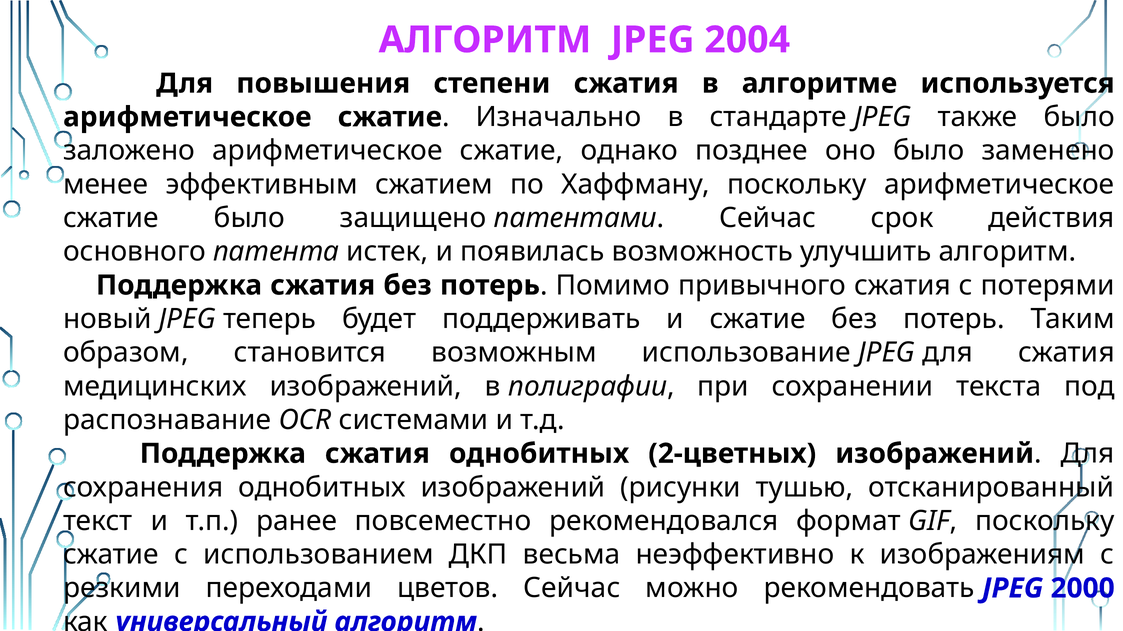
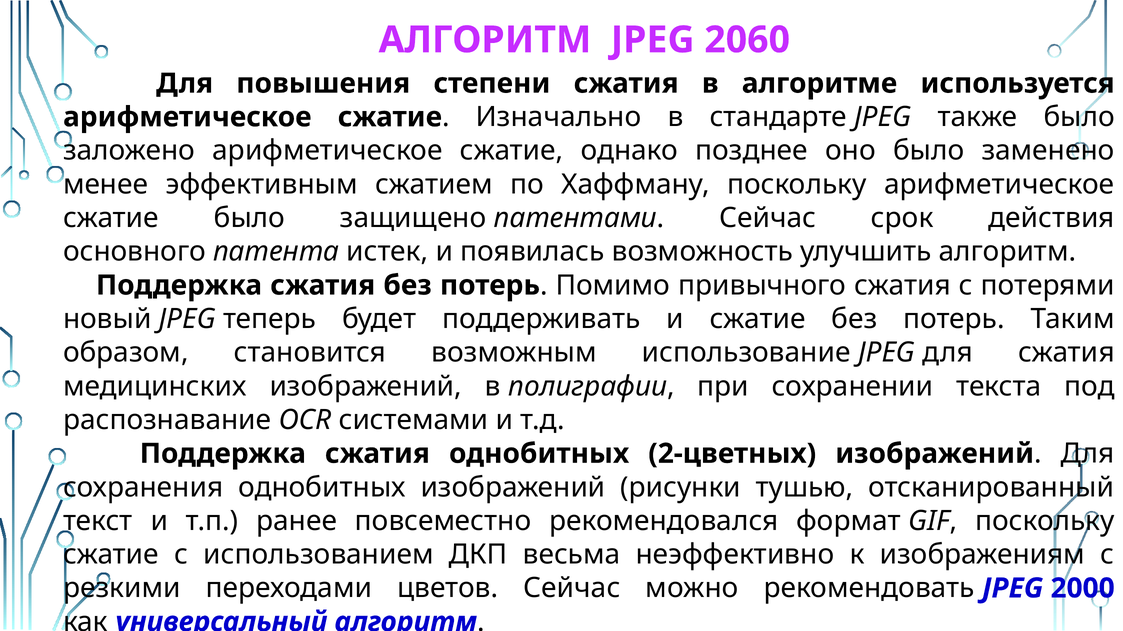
2004: 2004 -> 2060
